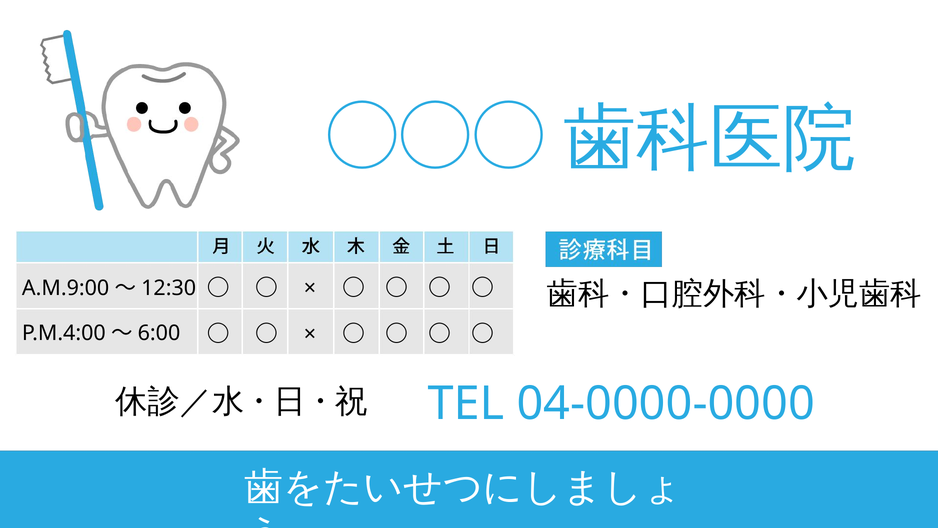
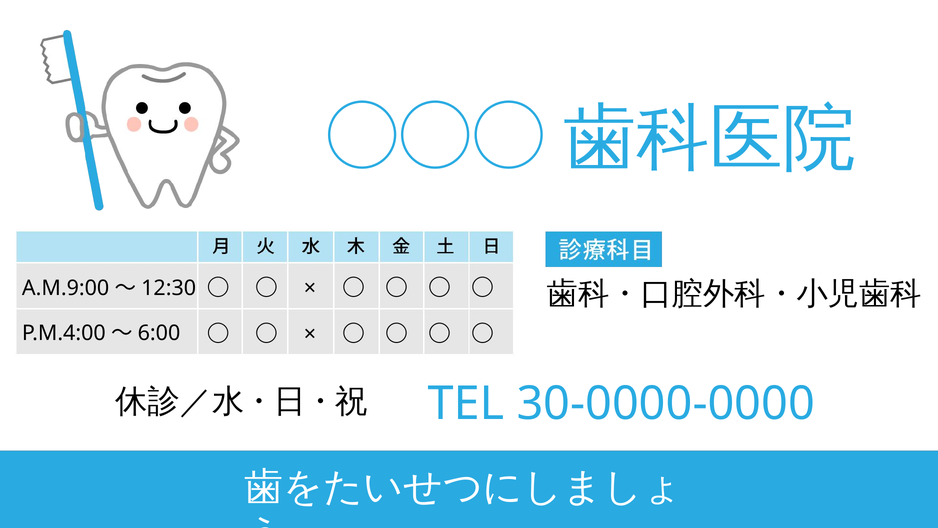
04-0000-0000: 04-0000-0000 -> 30-0000-0000
